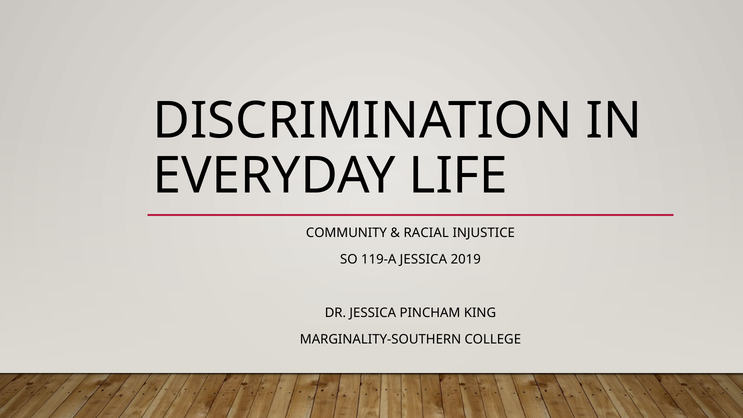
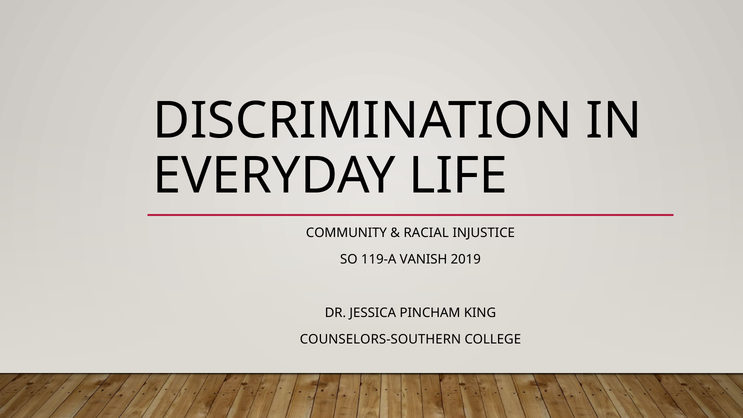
119-A JESSICA: JESSICA -> VANISH
MARGINALITY-SOUTHERN: MARGINALITY-SOUTHERN -> COUNSELORS-SOUTHERN
